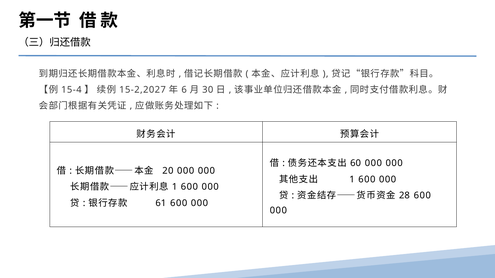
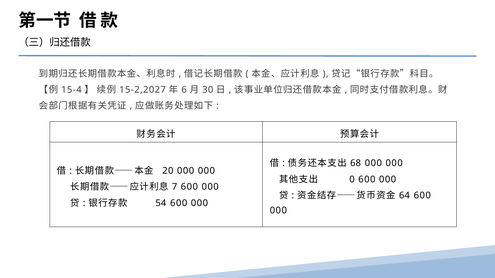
60: 60 -> 68
1 at (352, 180): 1 -> 0
1 at (175, 187): 1 -> 7
28: 28 -> 64
61: 61 -> 54
